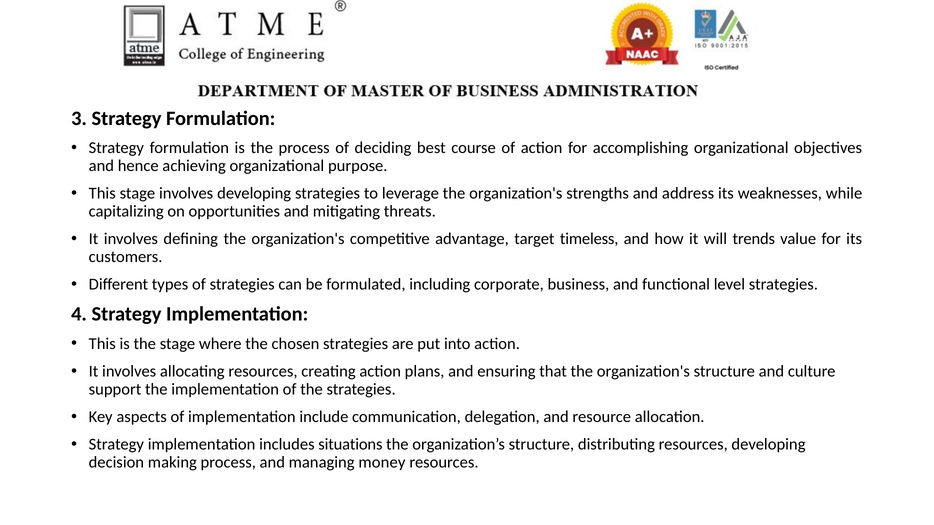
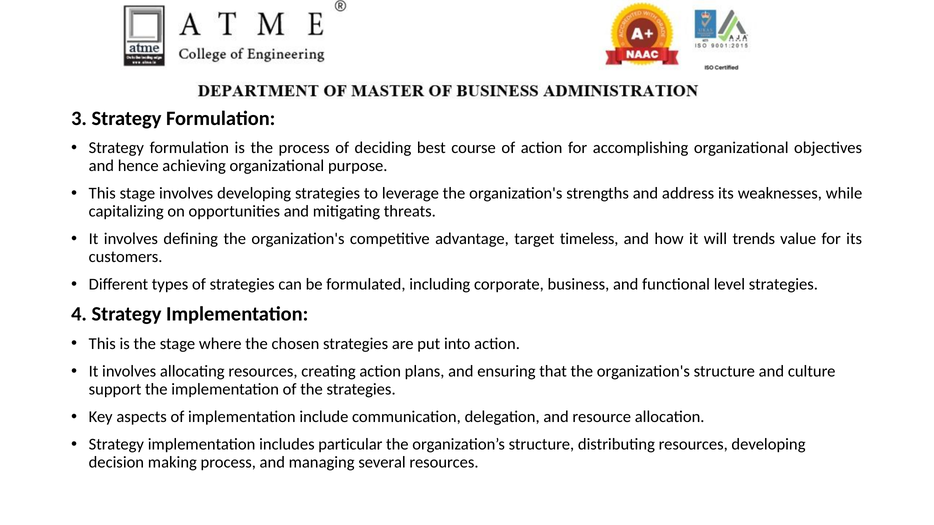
situations: situations -> particular
money: money -> several
